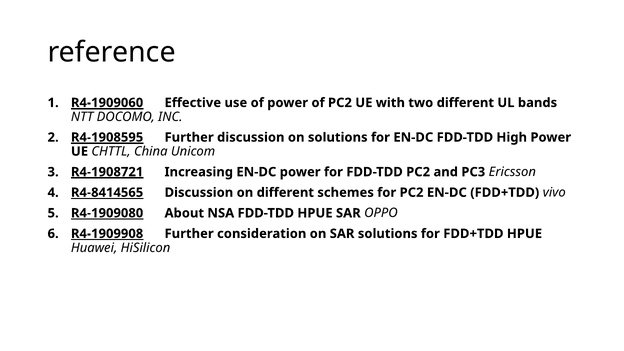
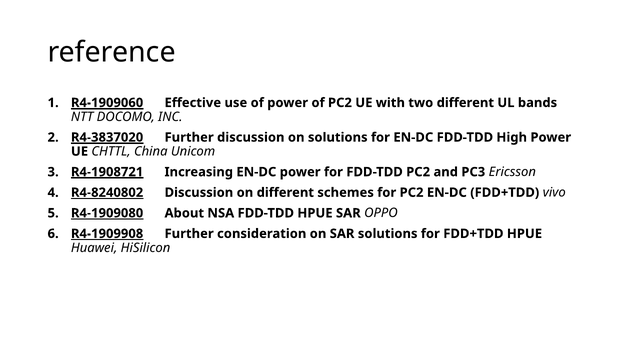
R4-1908595: R4-1908595 -> R4-3837020
R4-8414565: R4-8414565 -> R4-8240802
